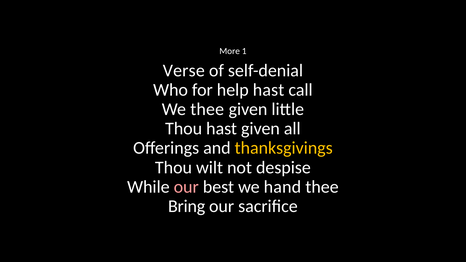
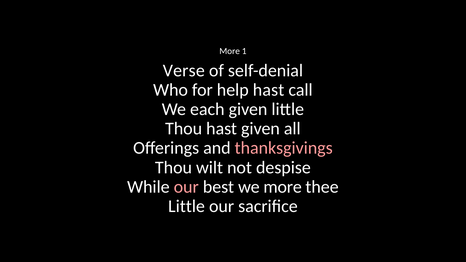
We thee: thee -> each
thanksgivings colour: yellow -> pink
we hand: hand -> more
Bring at (187, 206): Bring -> Little
